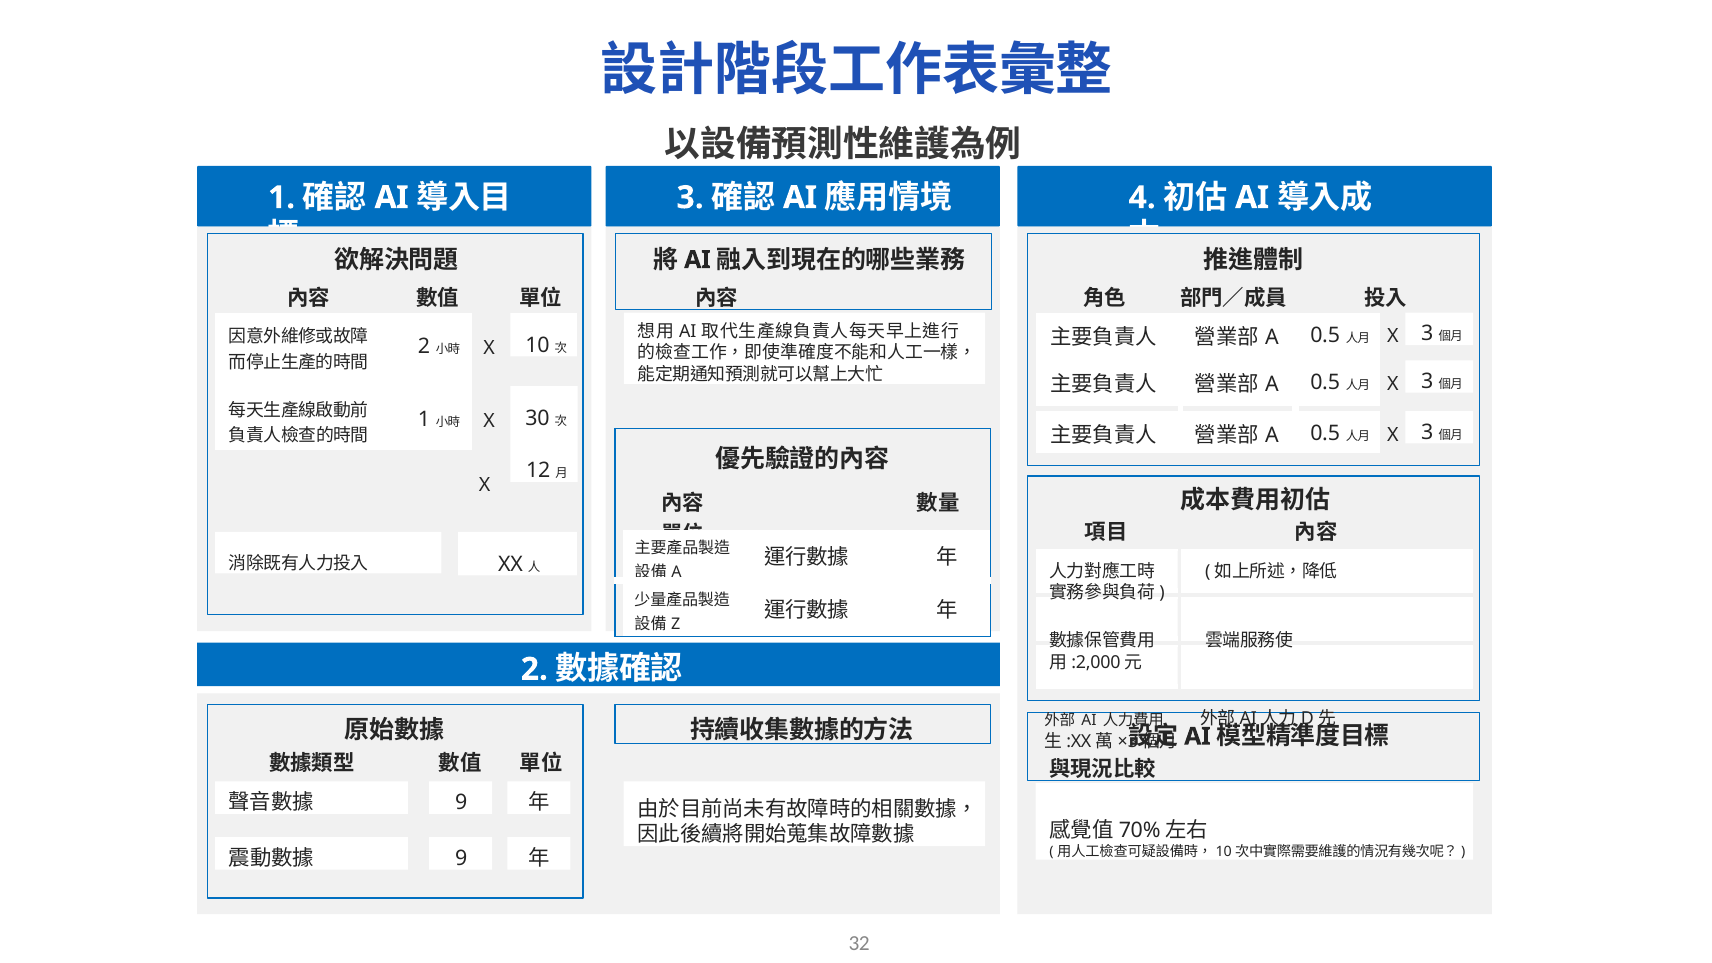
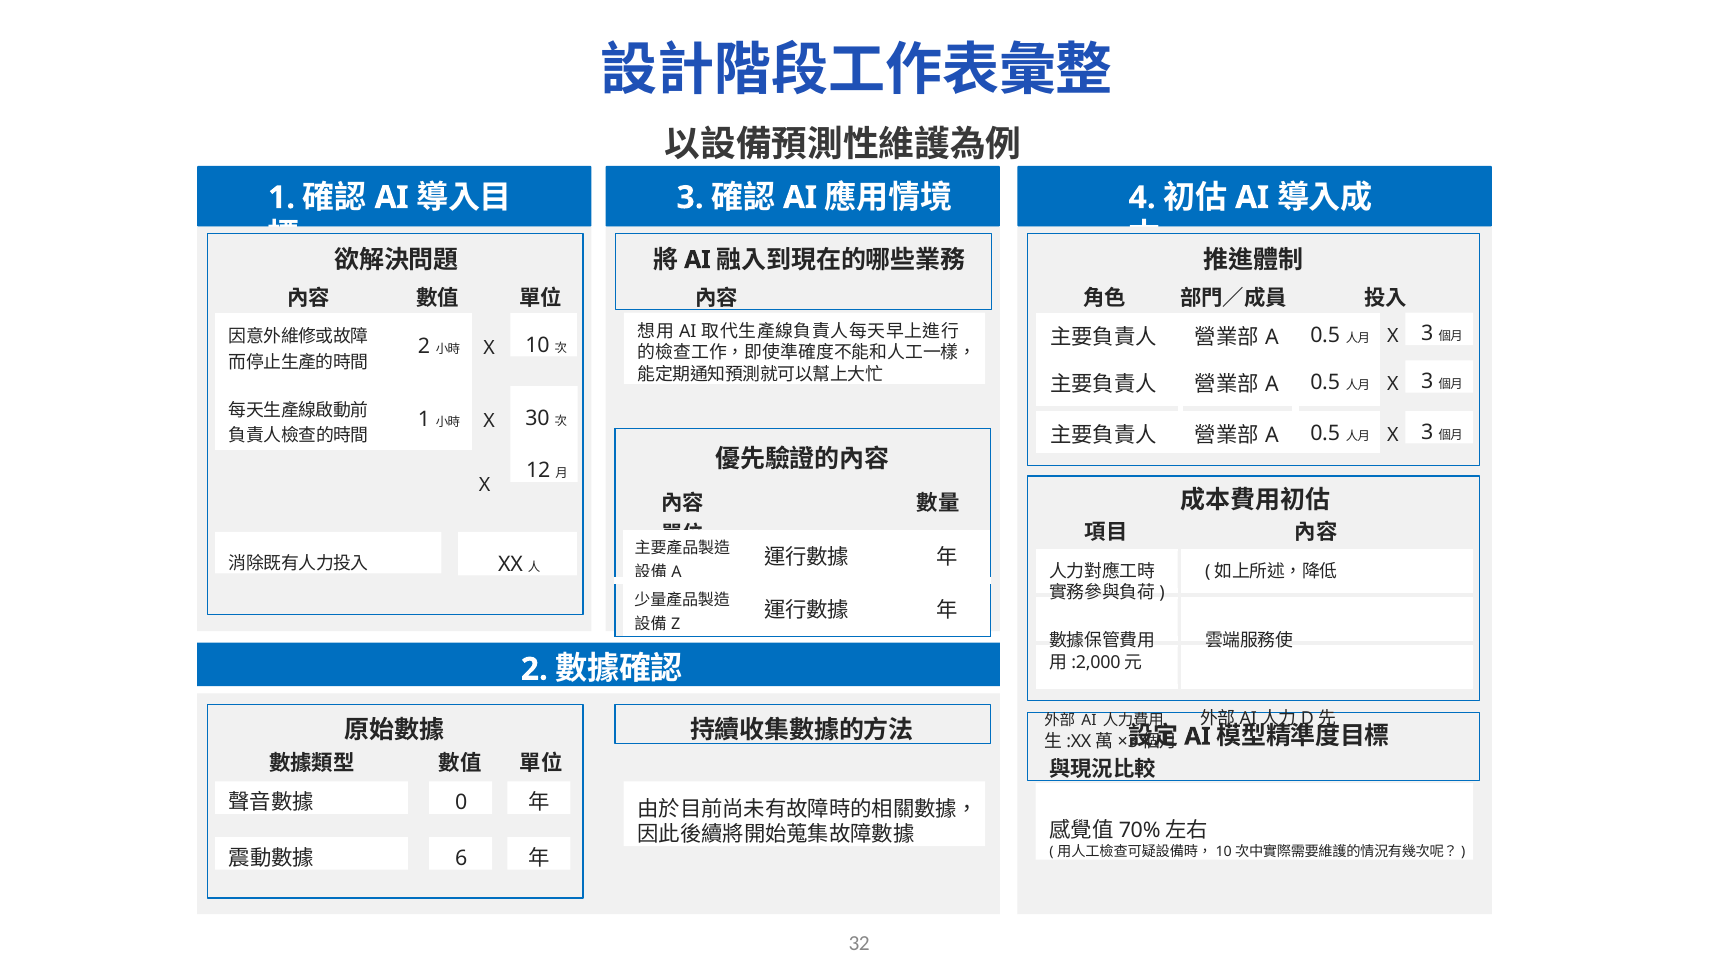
9 at (461, 802): 9 -> 0
9 at (461, 858): 9 -> 6
